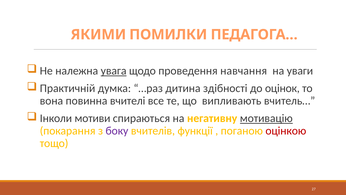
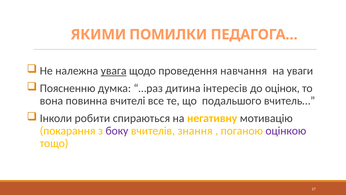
Практичній: Практичній -> Поясненню
здібності: здібності -> інтересів
випливають: випливають -> подальшого
мотиви: мотиви -> робити
мотивацію underline: present -> none
функції: функції -> знання
оцінкою colour: red -> purple
